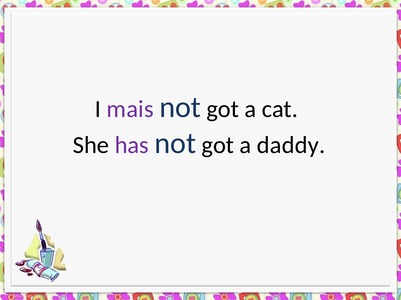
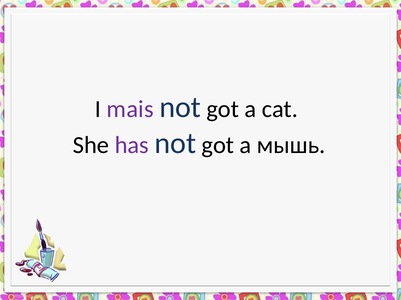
daddy: daddy -> мышь
